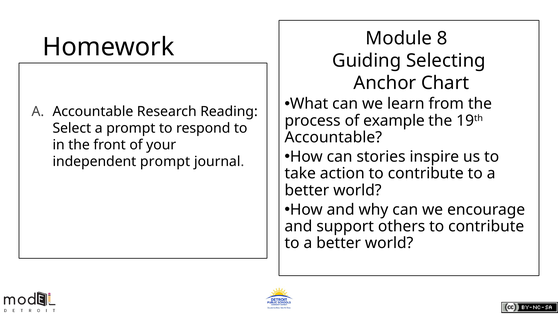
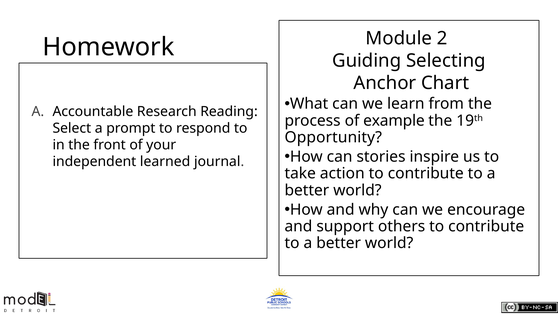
8: 8 -> 2
Accountable at (333, 137): Accountable -> Opportunity
independent prompt: prompt -> learned
